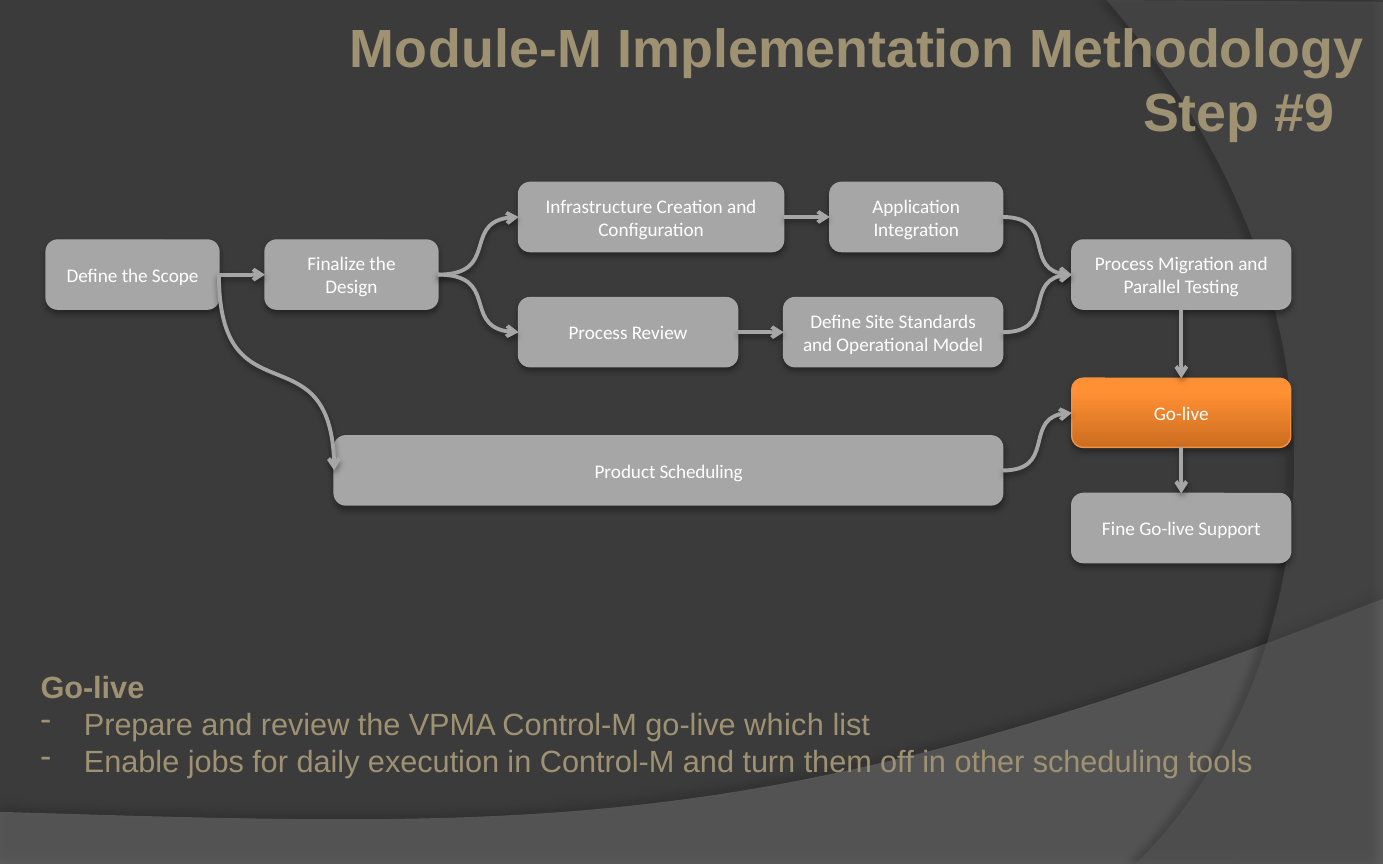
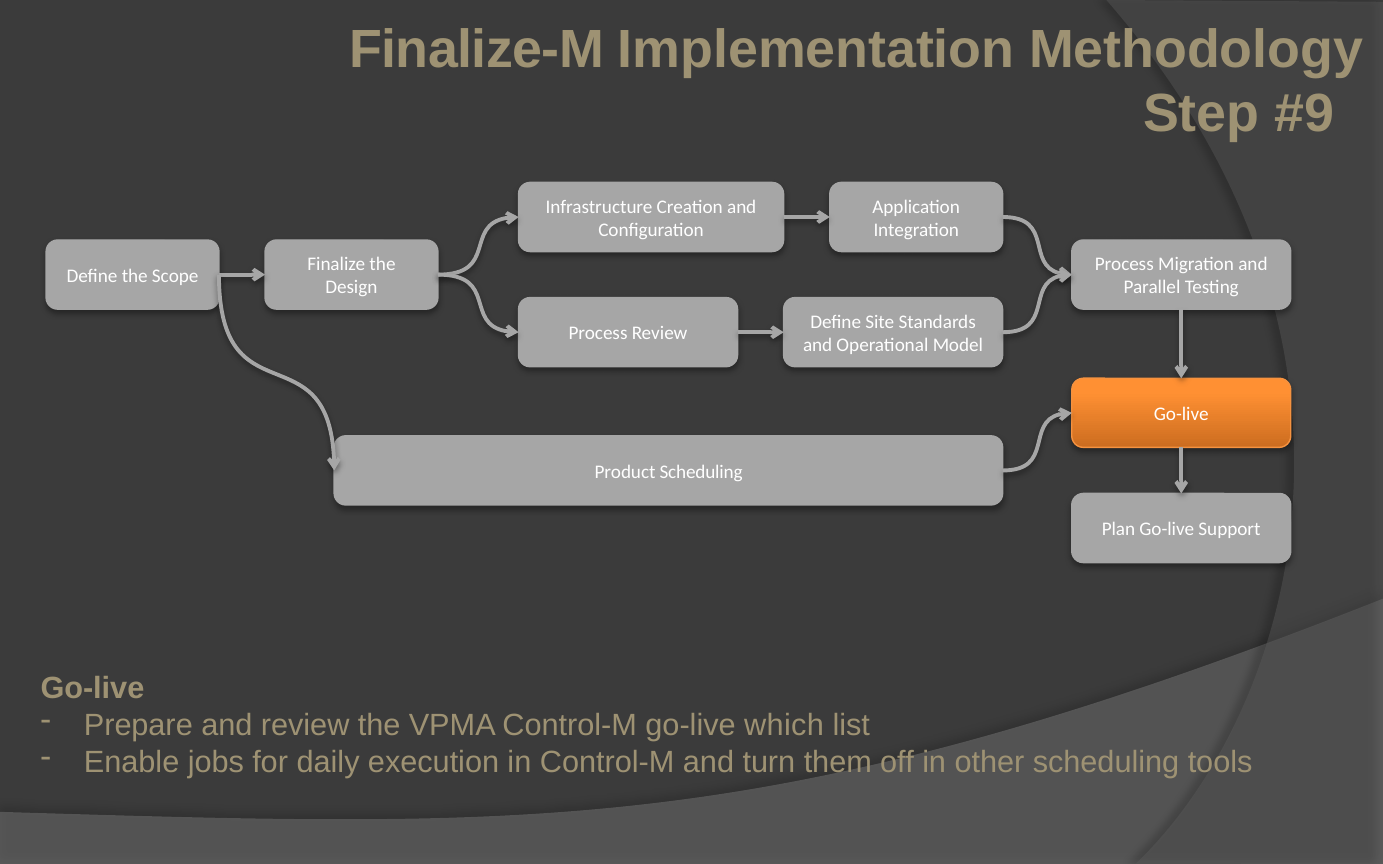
Module-M: Module-M -> Finalize-M
Fine: Fine -> Plan
